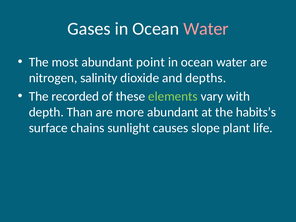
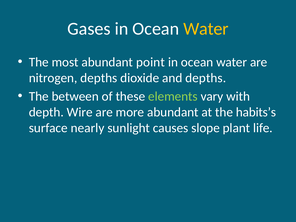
Water at (206, 29) colour: pink -> yellow
nitrogen salinity: salinity -> depths
recorded: recorded -> between
Than: Than -> Wire
chains: chains -> nearly
